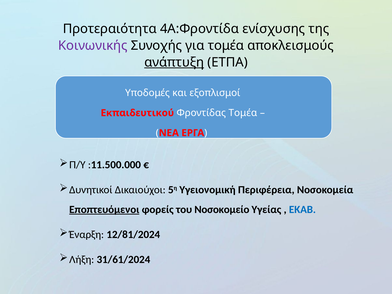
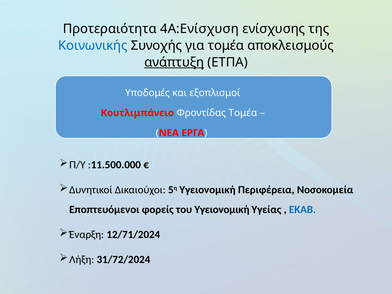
4Α:Φροντίδα: 4Α:Φροντίδα -> 4Α:Ενίσχυση
Κοινωνικής colour: purple -> blue
Εκπαιδευτικού: Εκπαιδευτικού -> Κουτλιμπάνειο
Εποπτευόμενοι underline: present -> none
του Νοσοκομείο: Νοσοκομείο -> Υγειονομική
12/81/2024: 12/81/2024 -> 12/71/2024
31/61/2024: 31/61/2024 -> 31/72/2024
